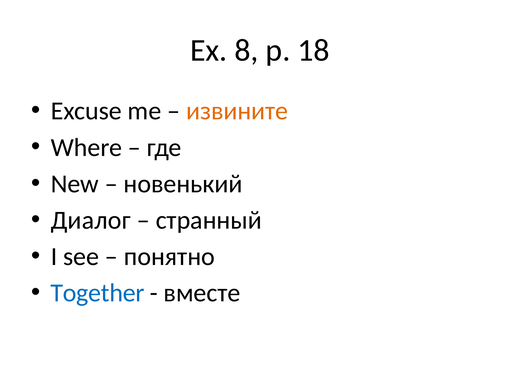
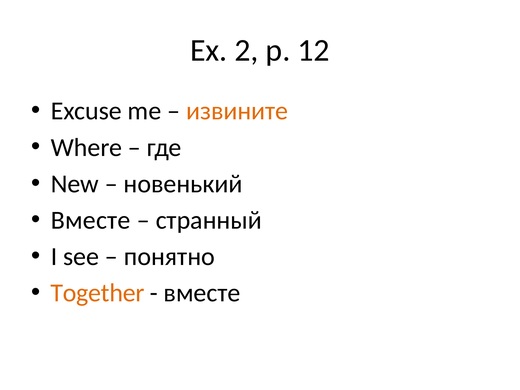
8: 8 -> 2
18: 18 -> 12
Диалог at (91, 220): Диалог -> Вместе
Together colour: blue -> orange
